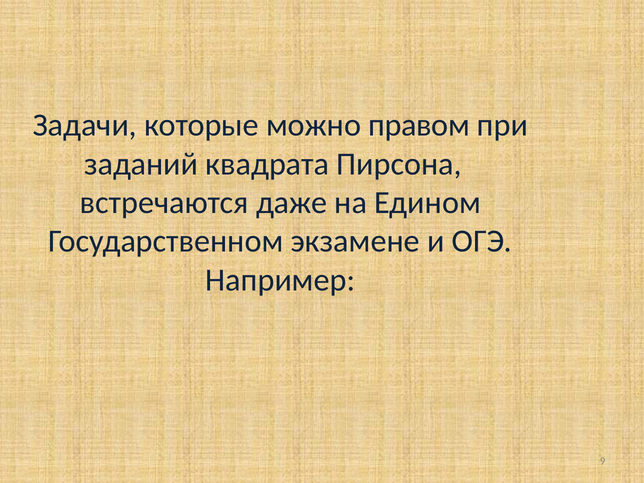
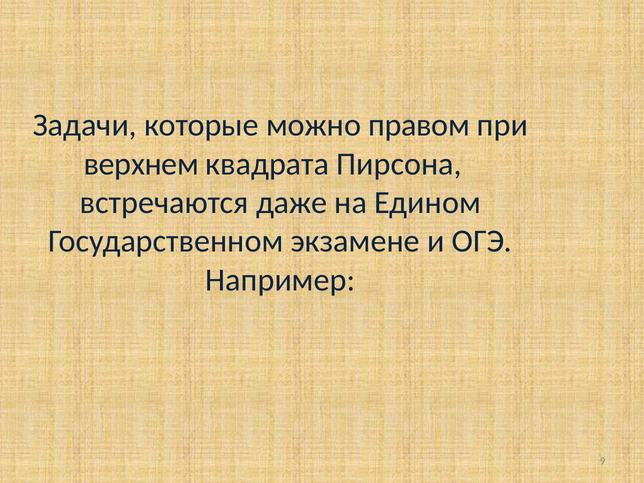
заданий: заданий -> верхнем
